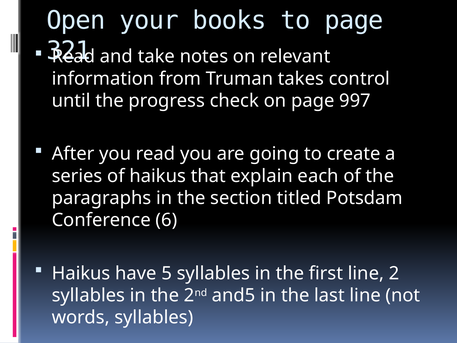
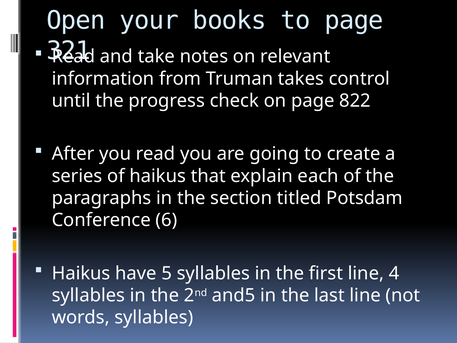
997: 997 -> 822
2: 2 -> 4
